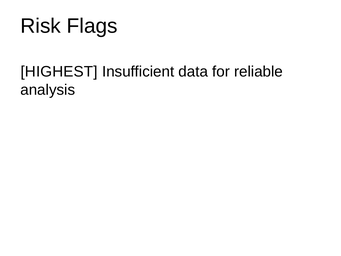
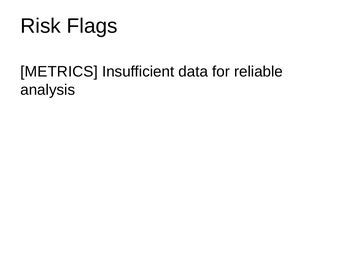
HIGHEST: HIGHEST -> METRICS
